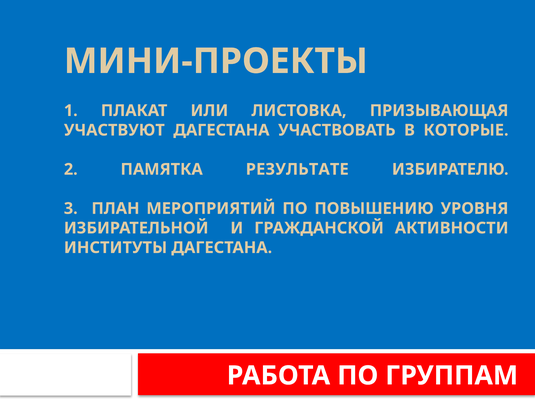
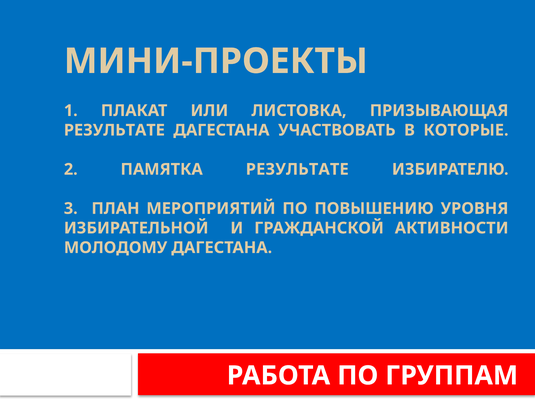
УЧАСТВУЮТ at (114, 130): УЧАСТВУЮТ -> РЕЗУЛЬТАТЕ
ИНСТИТУТЫ: ИНСТИТУТЫ -> МОЛОДОМУ
